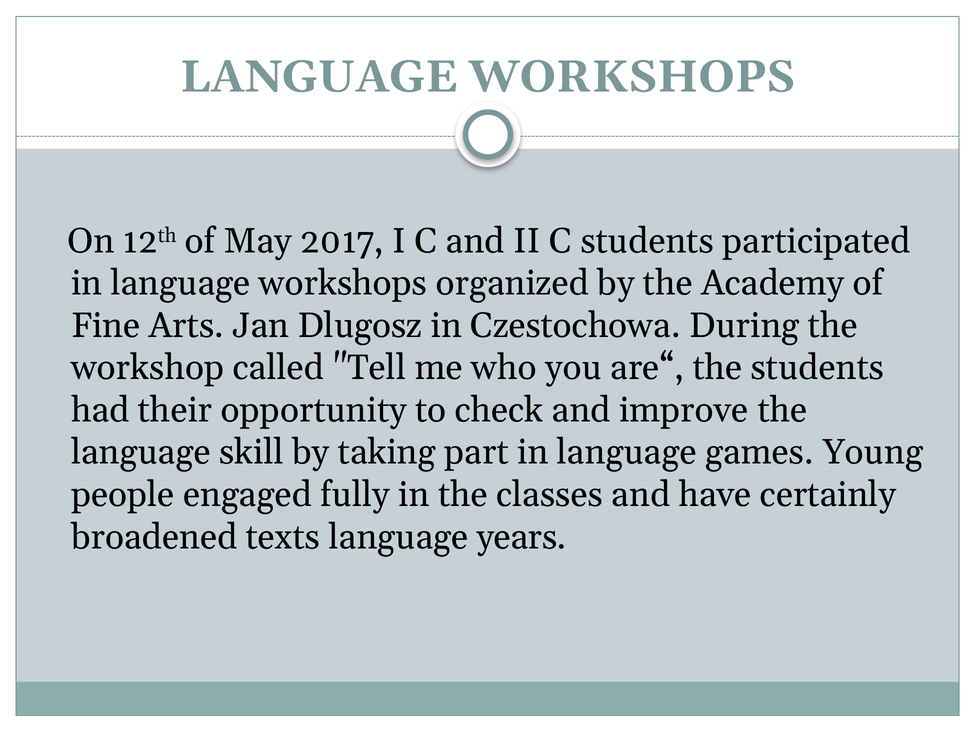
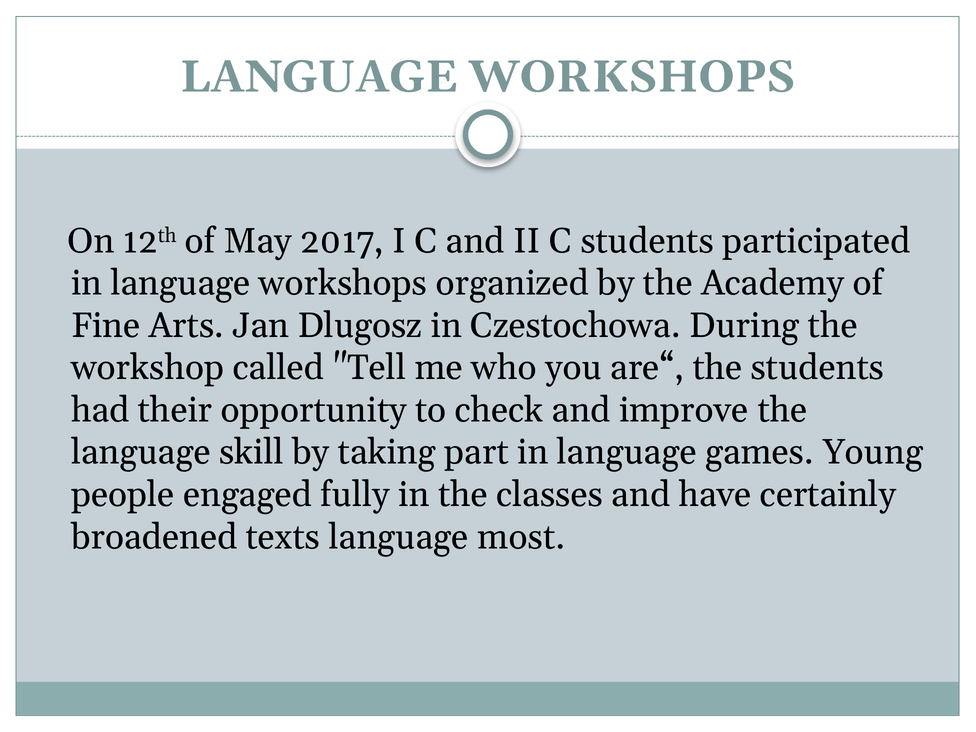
years: years -> most
